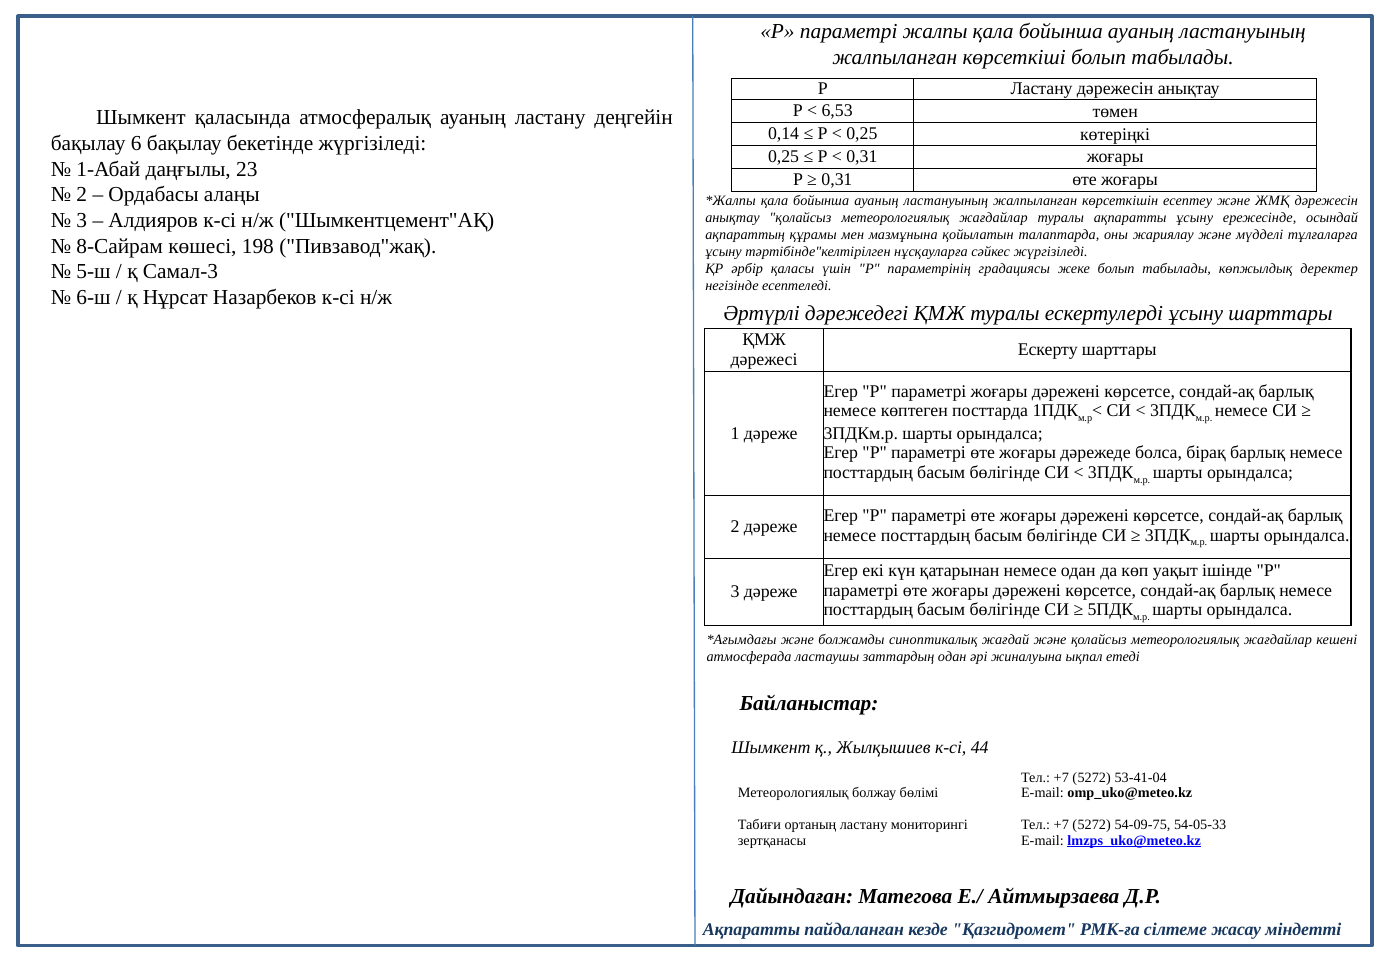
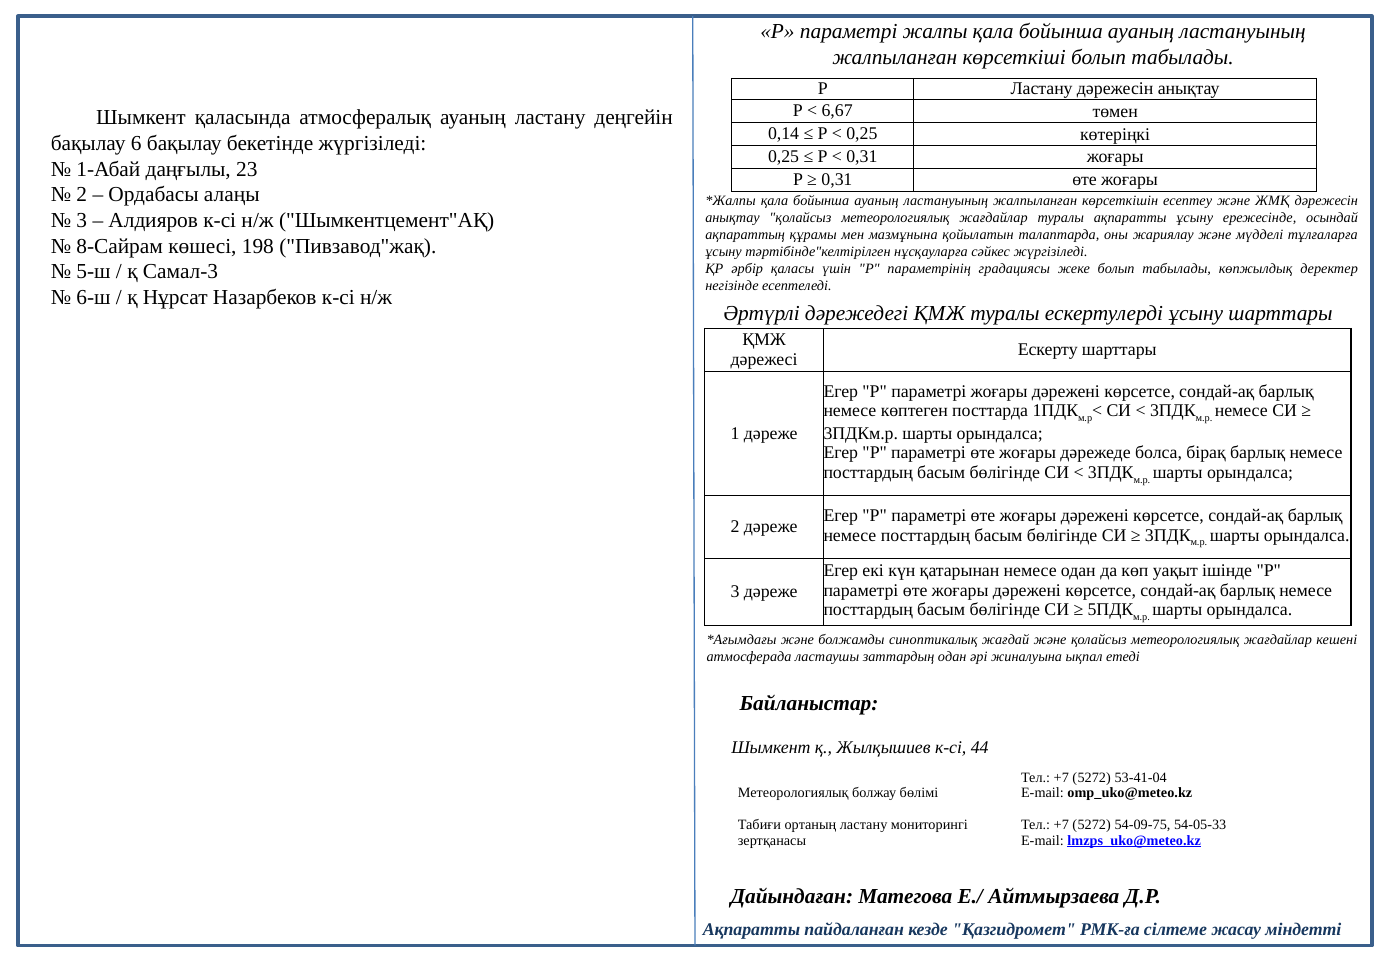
6,53: 6,53 -> 6,67
